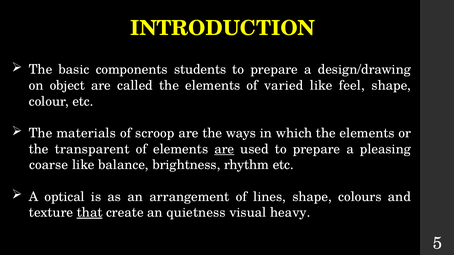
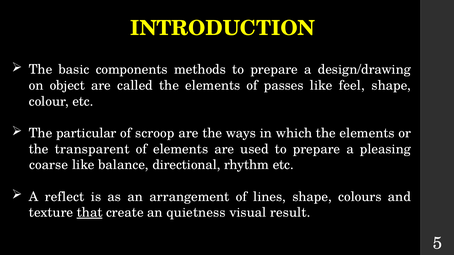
students: students -> methods
varied: varied -> passes
materials: materials -> particular
are at (224, 149) underline: present -> none
brightness: brightness -> directional
optical: optical -> reflect
heavy: heavy -> result
